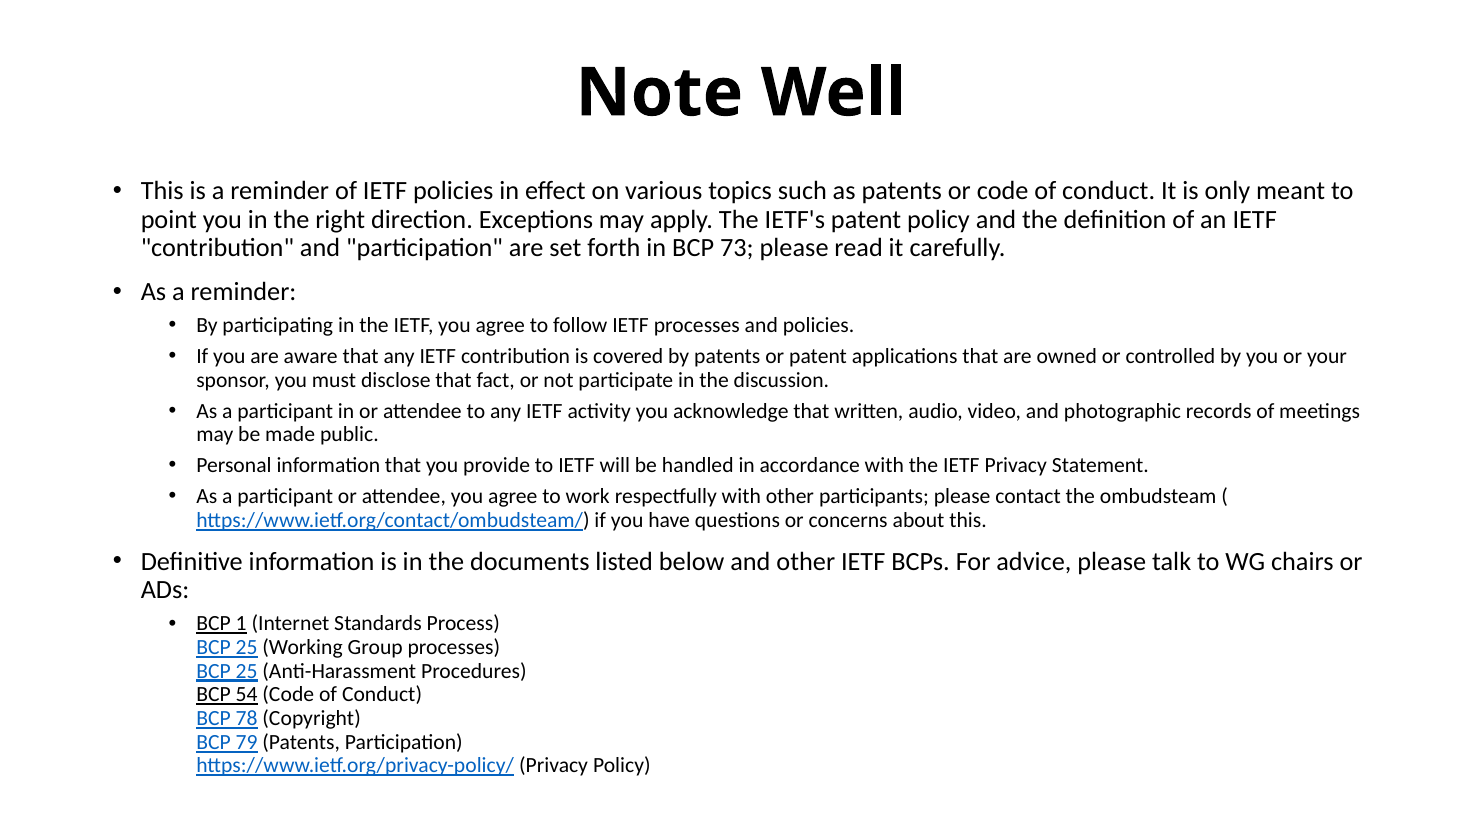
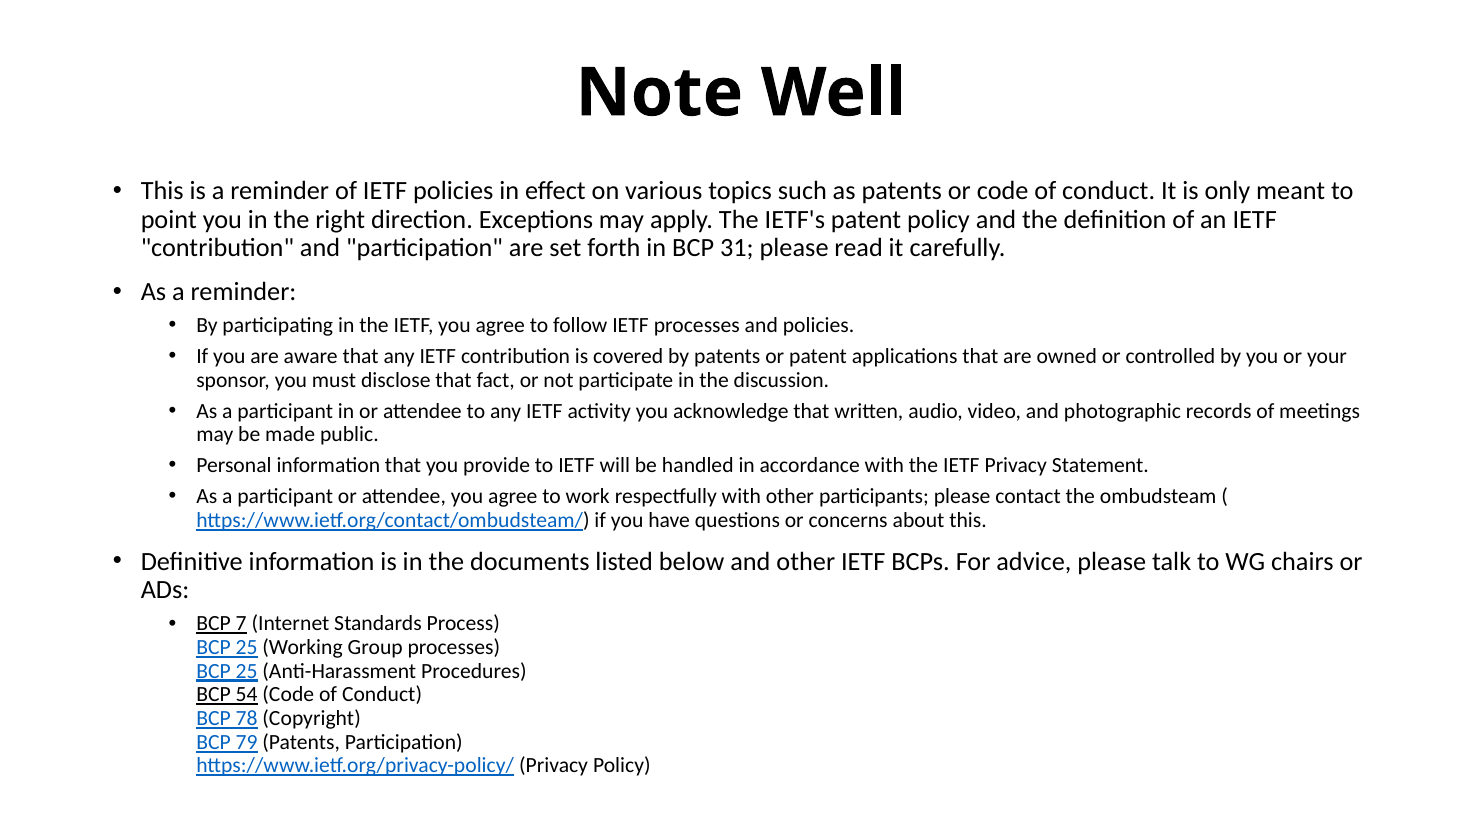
73: 73 -> 31
1: 1 -> 7
